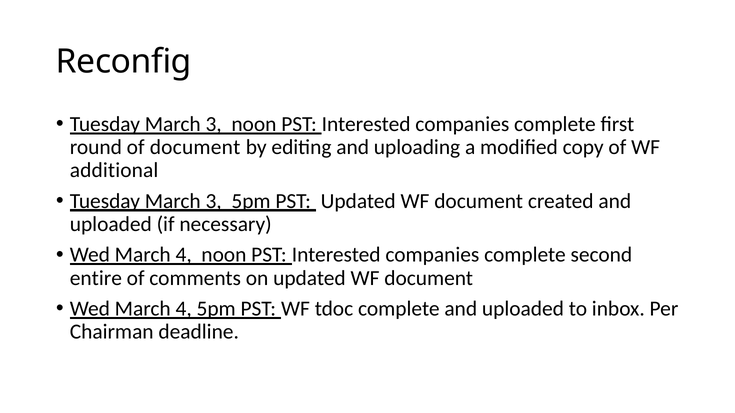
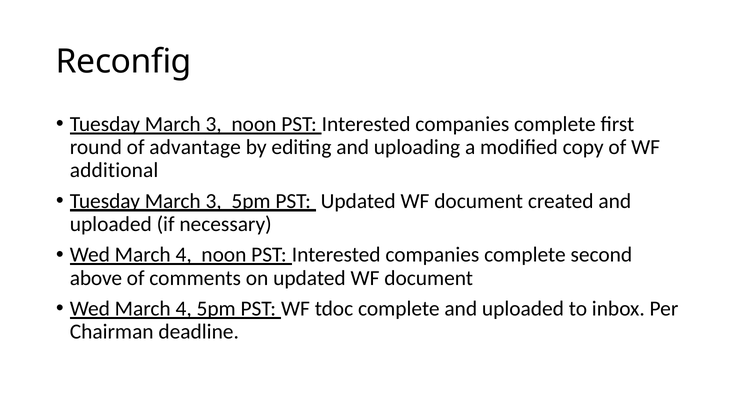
of document: document -> advantage
entire: entire -> above
